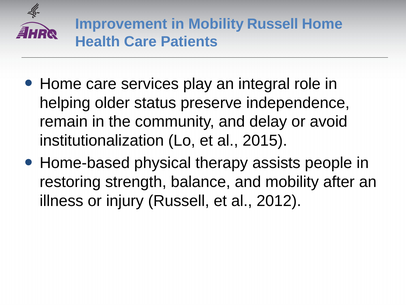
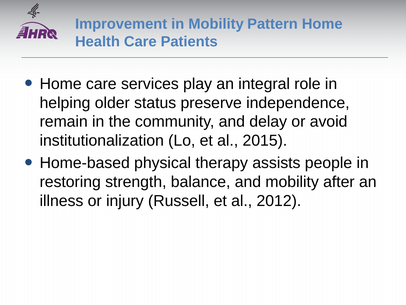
Mobility Russell: Russell -> Pattern
